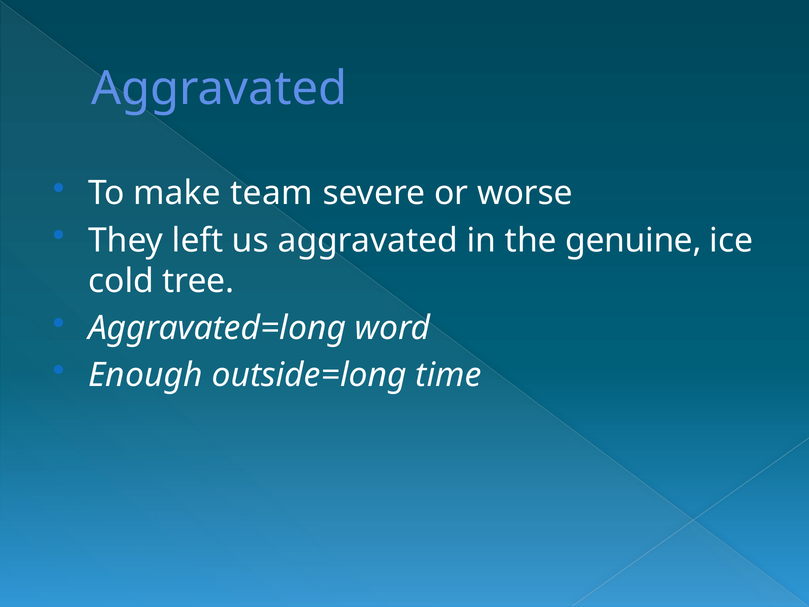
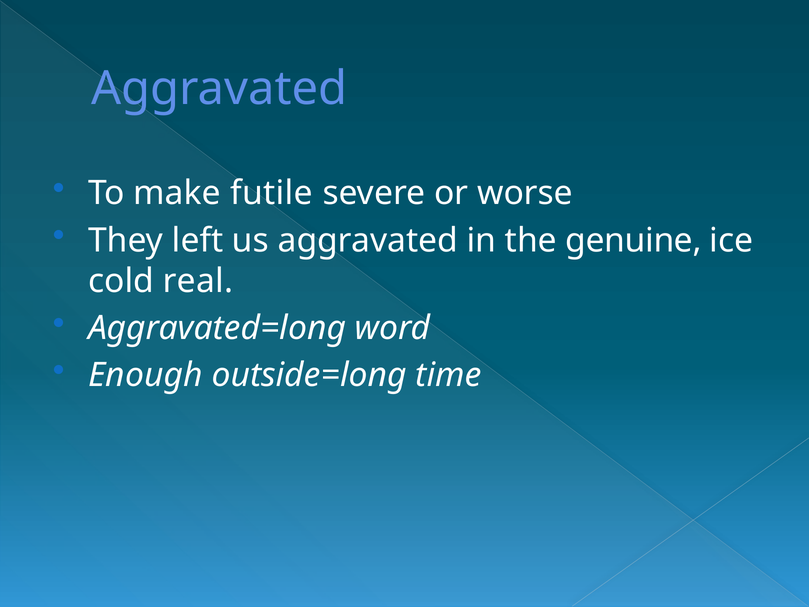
team: team -> futile
tree: tree -> real
